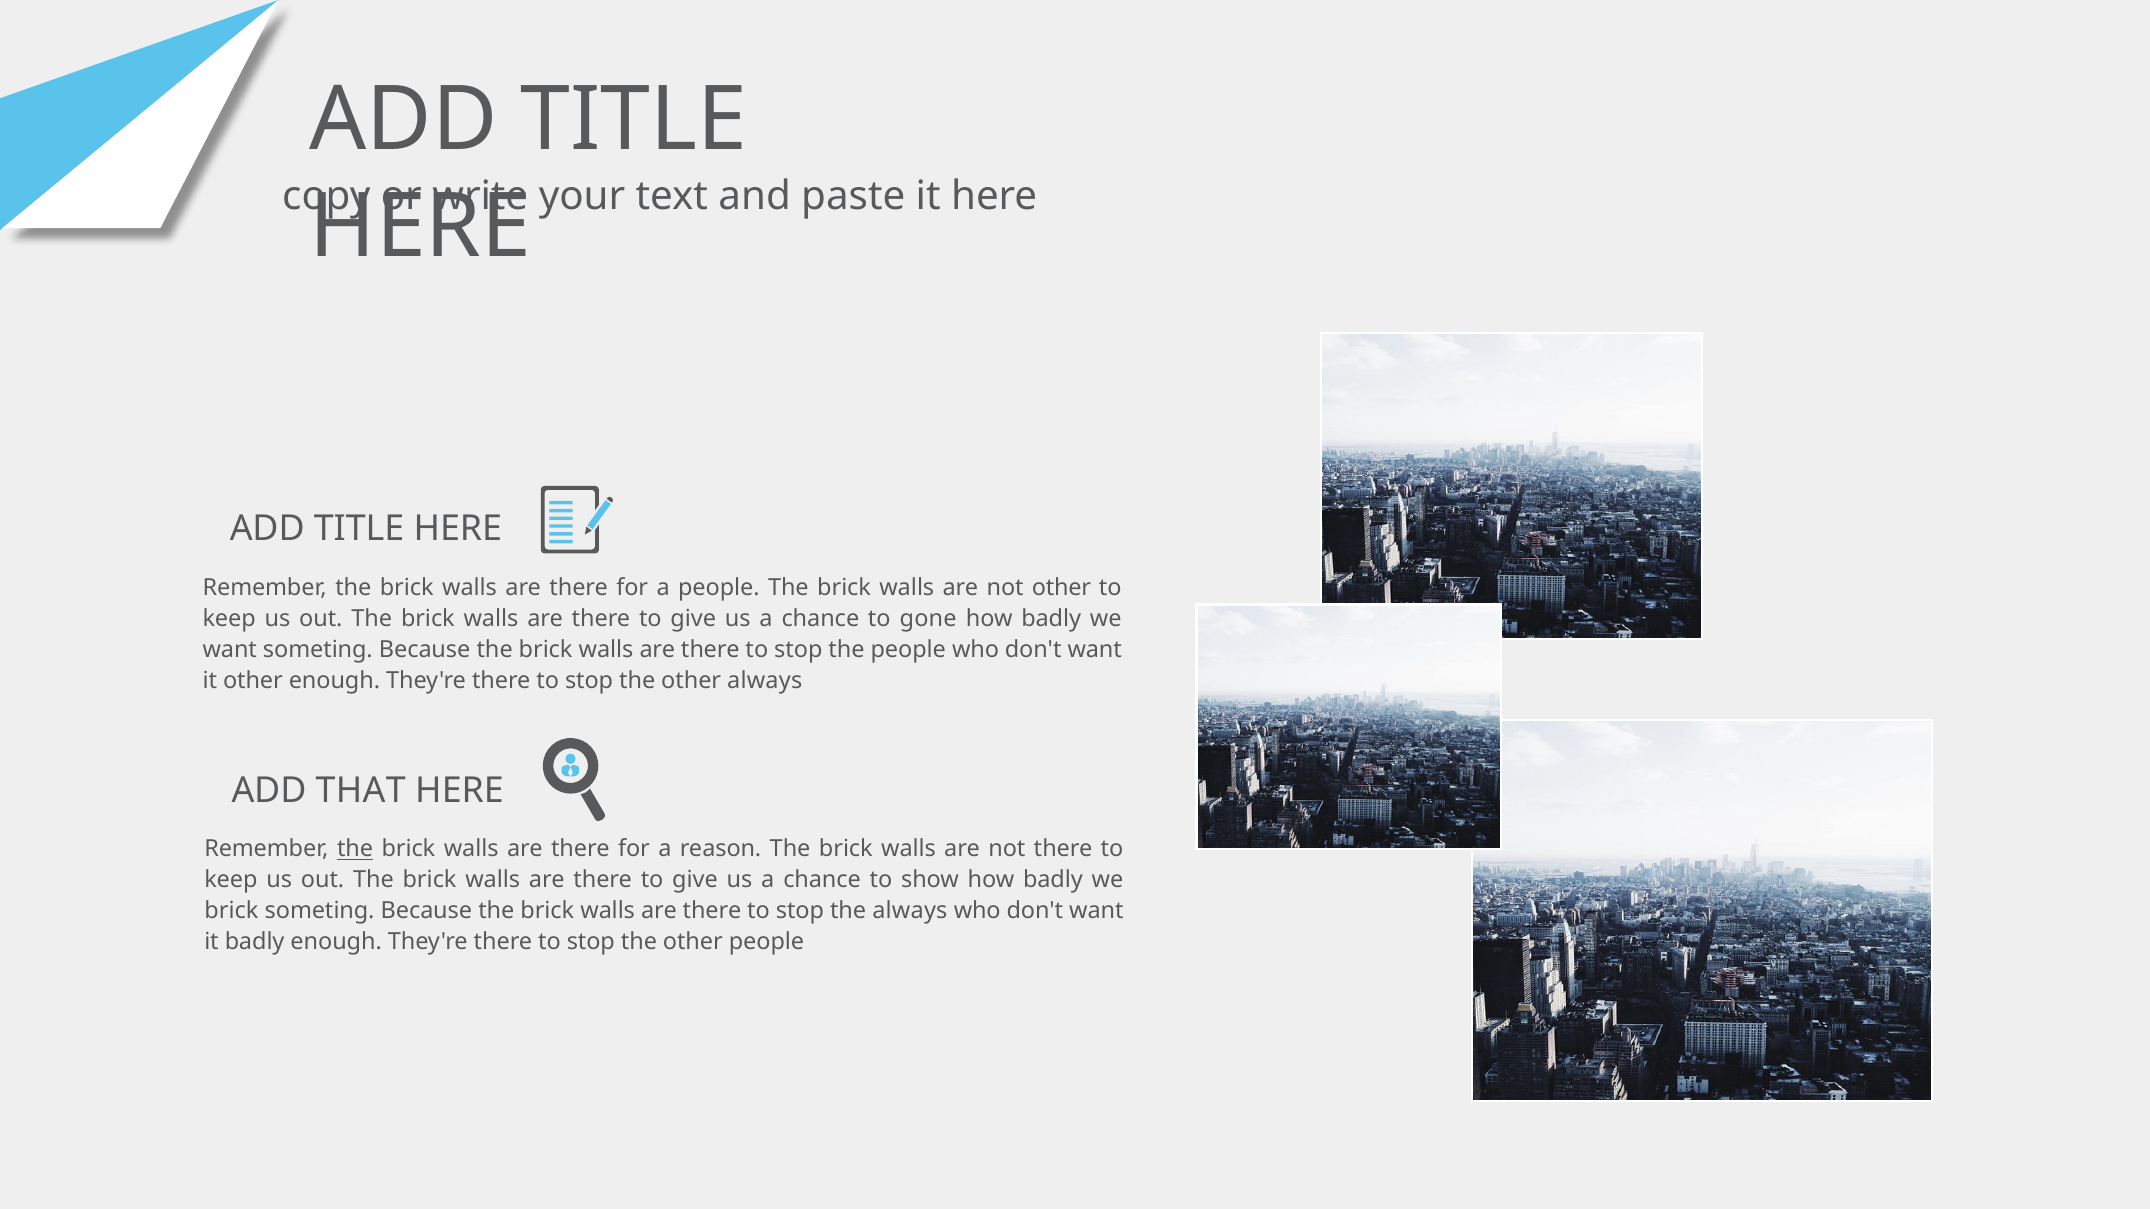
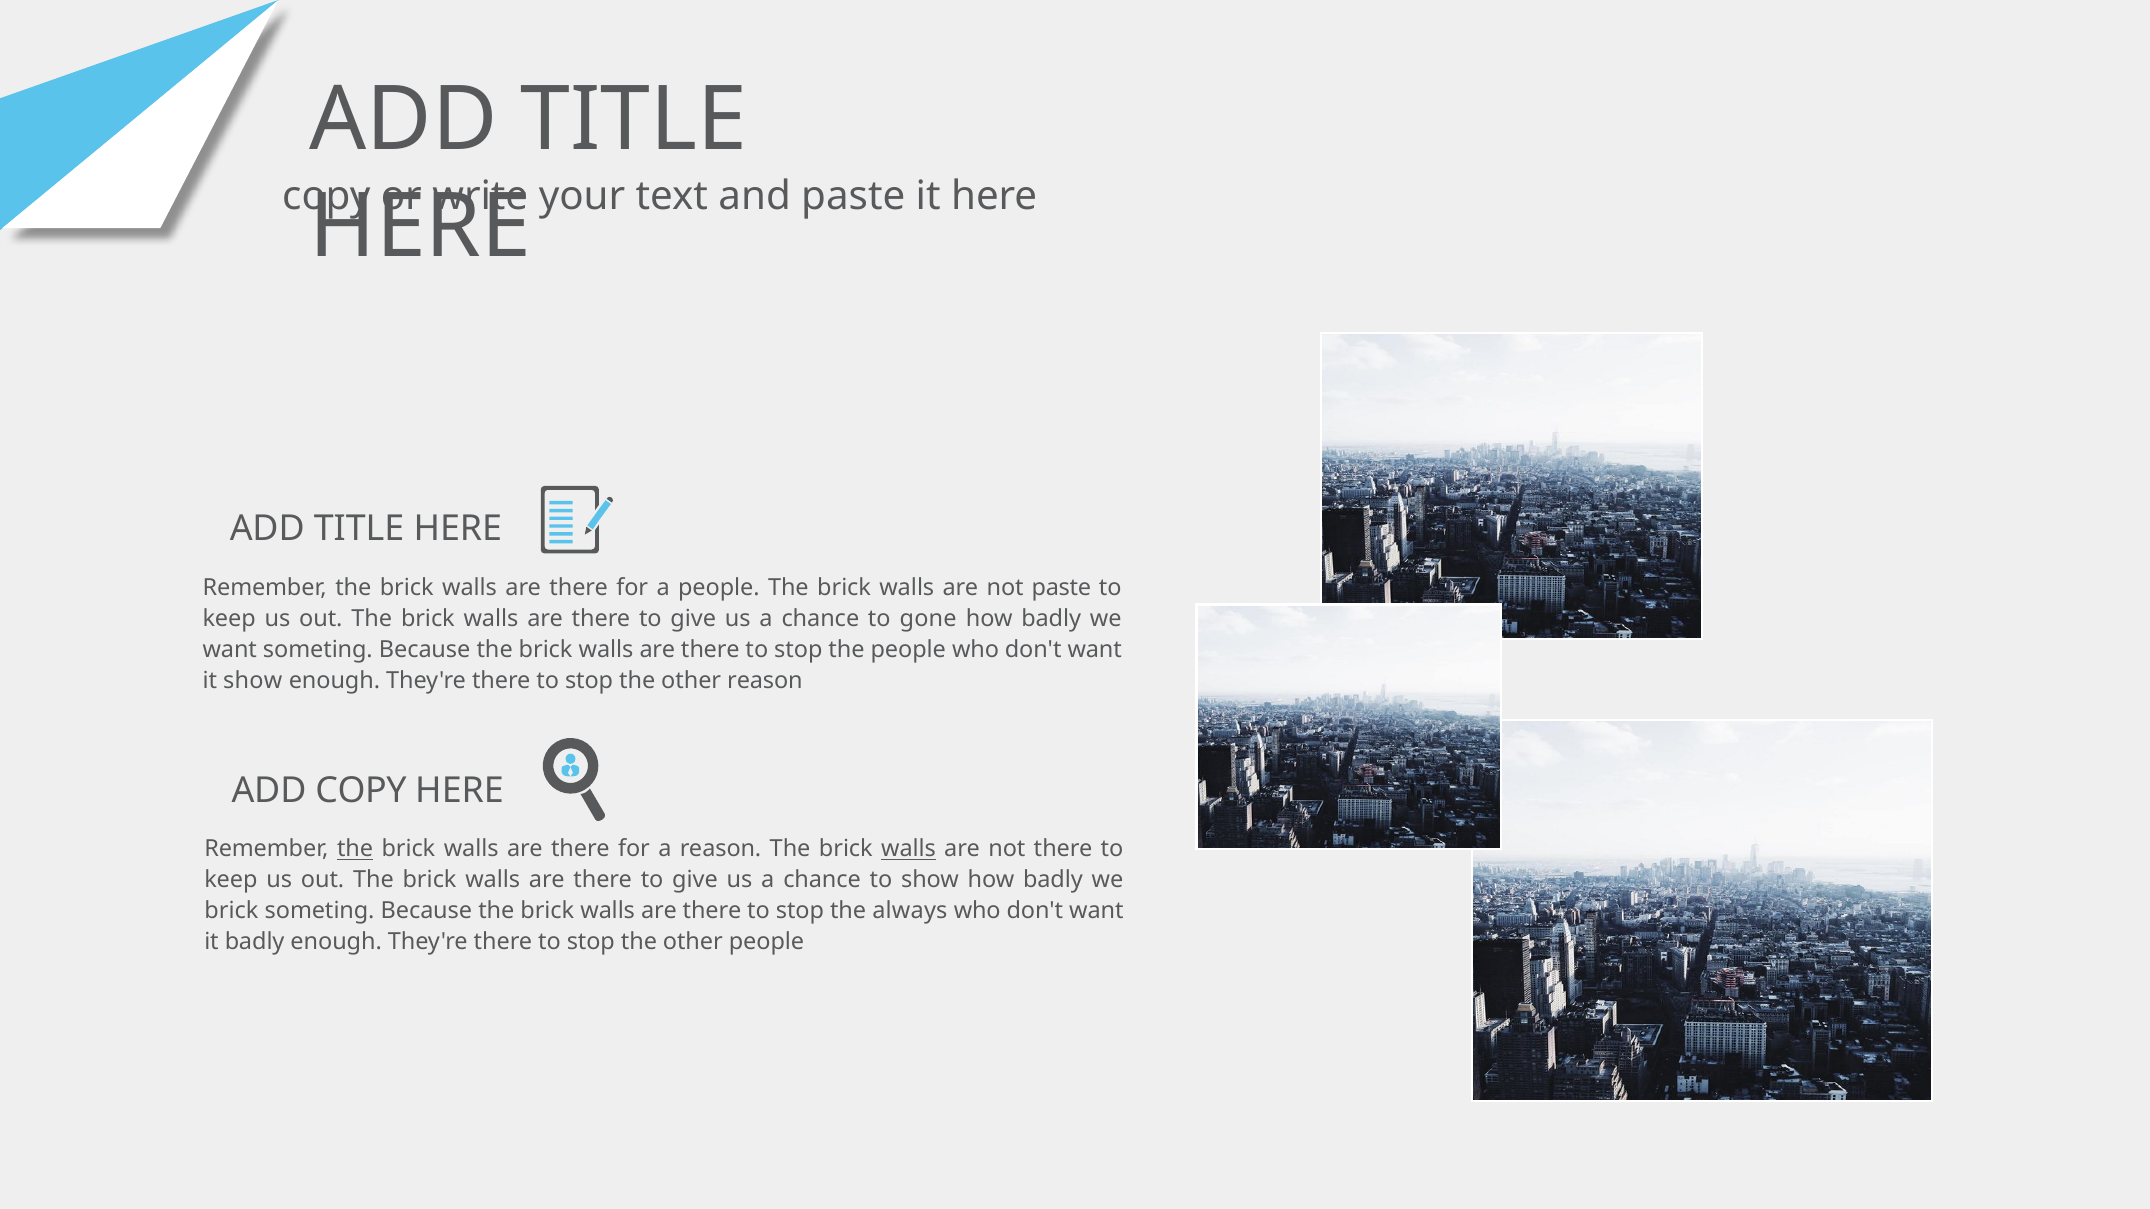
not other: other -> paste
it other: other -> show
other always: always -> reason
ADD THAT: THAT -> COPY
walls at (909, 849) underline: none -> present
